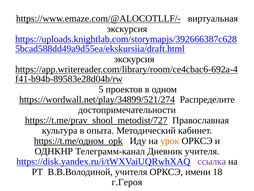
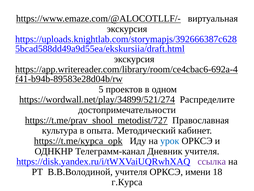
https://t.me/одном_opk: https://t.me/одном_opk -> https://t.me/курса_opk
урок colour: orange -> blue
г.Героя: г.Героя -> г.Курса
